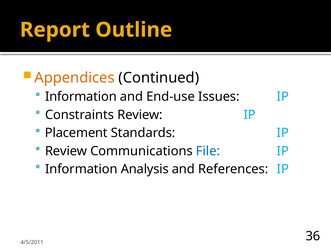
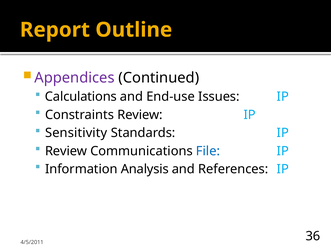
Appendices colour: orange -> purple
Information at (81, 96): Information -> Calculations
Placement: Placement -> Sensitivity
